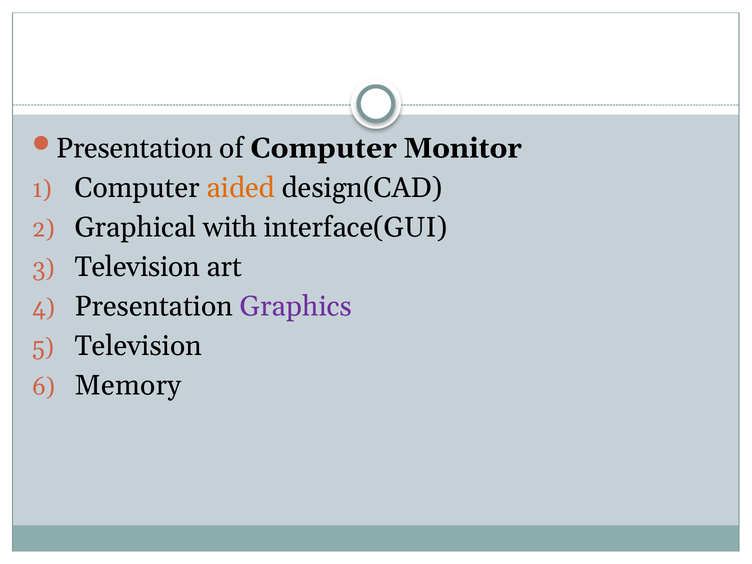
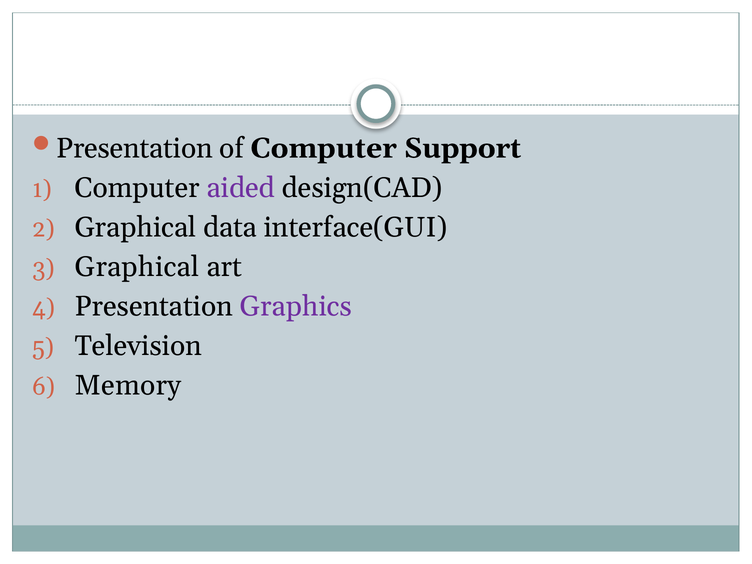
Monitor: Monitor -> Support
aided colour: orange -> purple
with: with -> data
Television at (137, 267): Television -> Graphical
